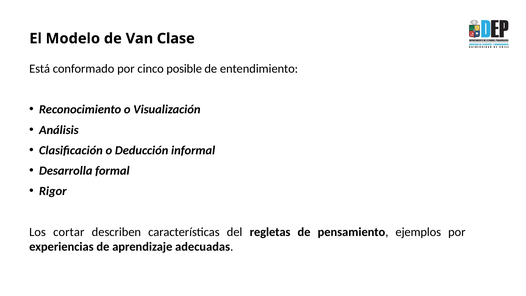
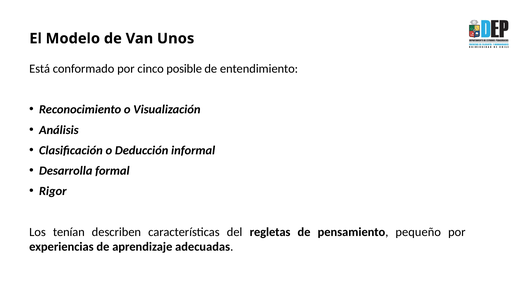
Clase: Clase -> Unos
cortar: cortar -> tenían
ejemplos: ejemplos -> pequeño
